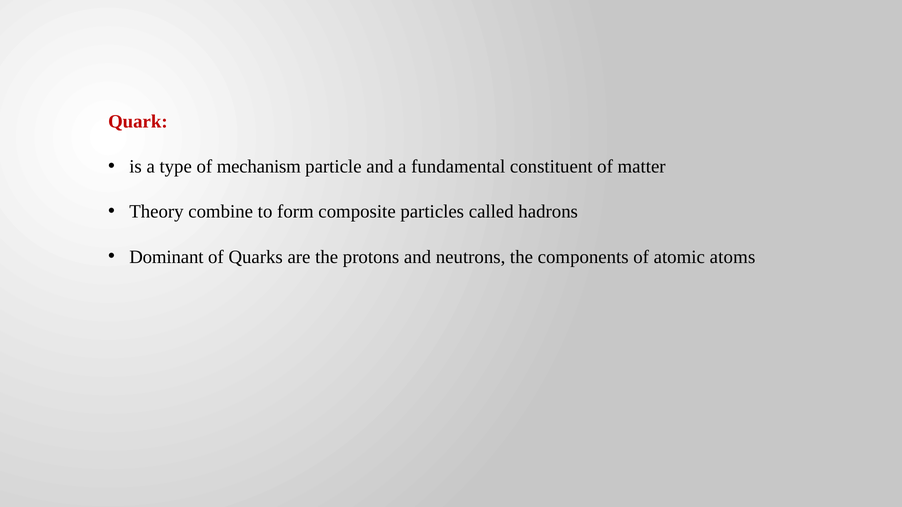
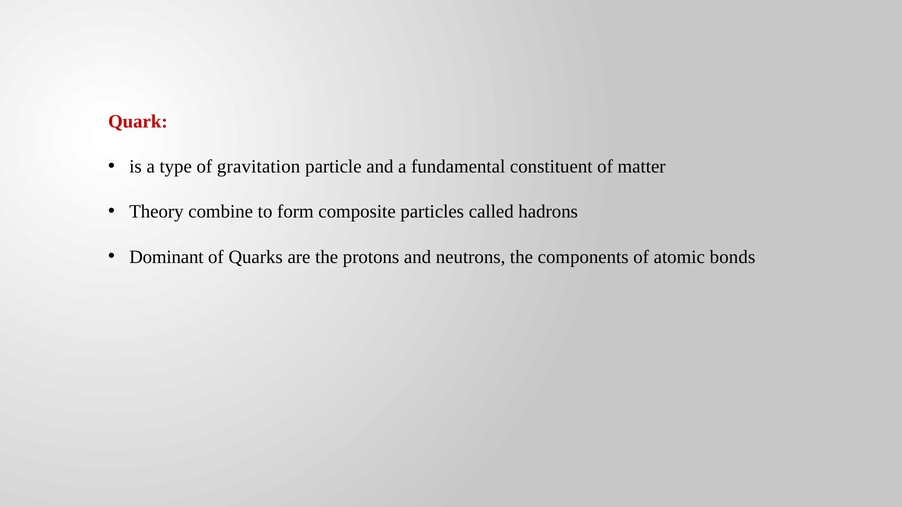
mechanism: mechanism -> gravitation
atoms: atoms -> bonds
